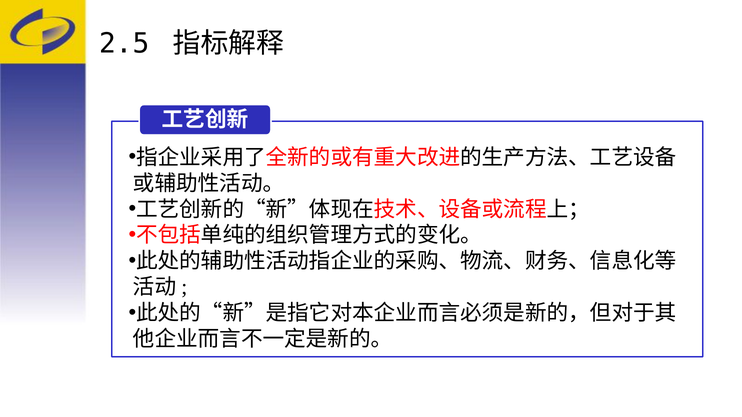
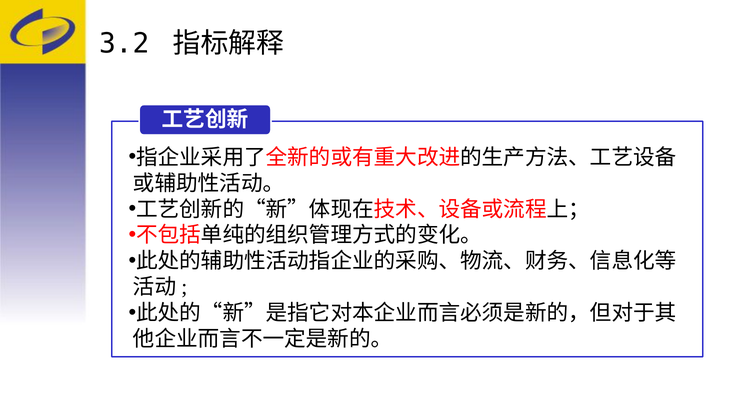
2.5: 2.5 -> 3.2
